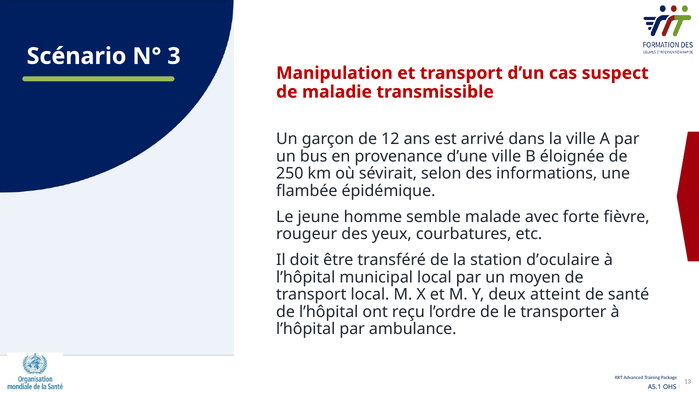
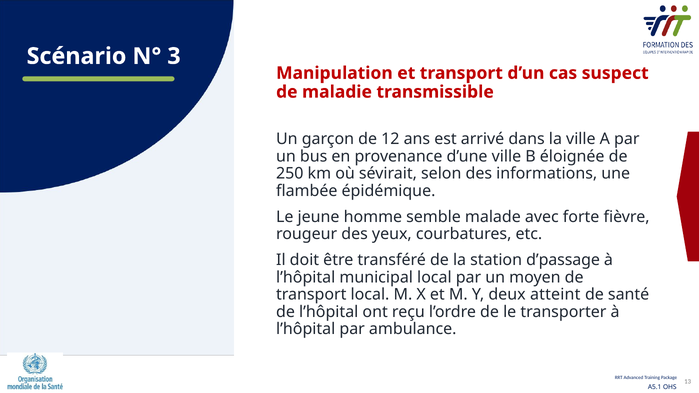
d’oculaire: d’oculaire -> d’passage
